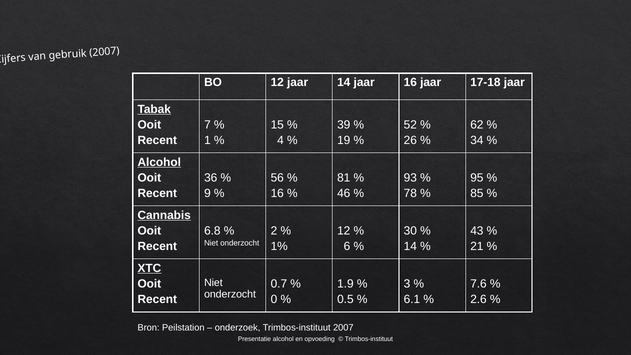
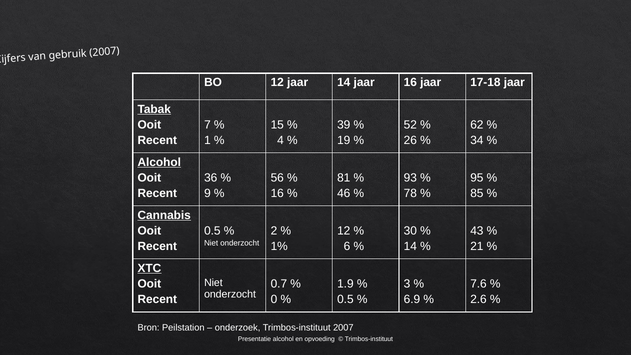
6.8 at (212, 231): 6.8 -> 0.5
6.1: 6.1 -> 6.9
